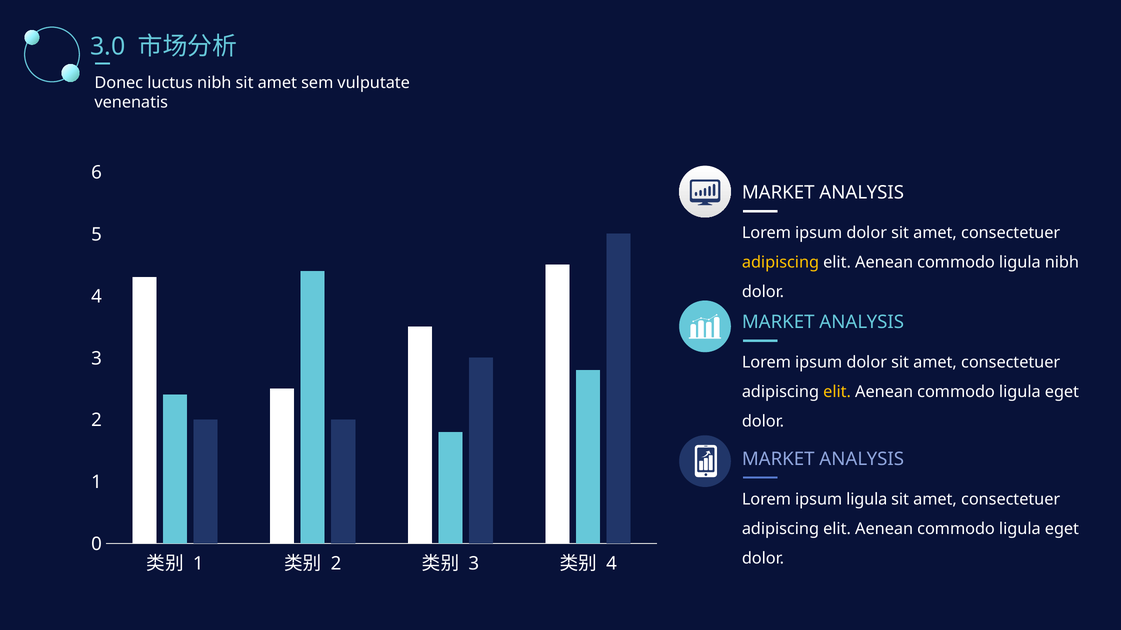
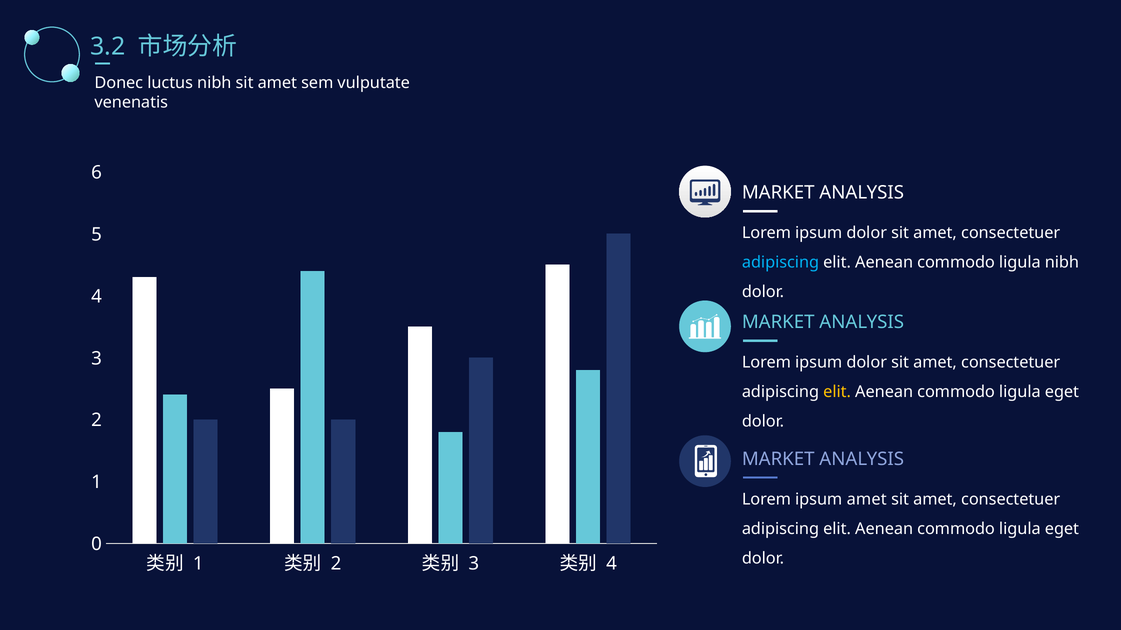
3.0: 3.0 -> 3.2
adipiscing at (781, 263) colour: yellow -> light blue
ipsum ligula: ligula -> amet
